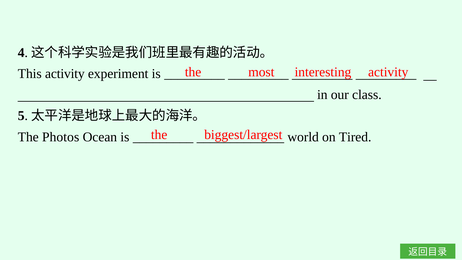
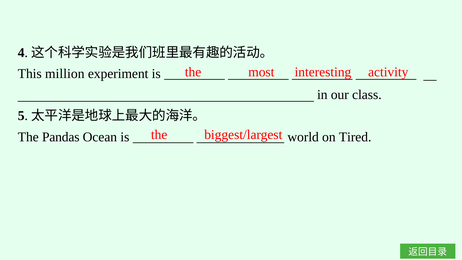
This activity: activity -> million
Photos: Photos -> Pandas
